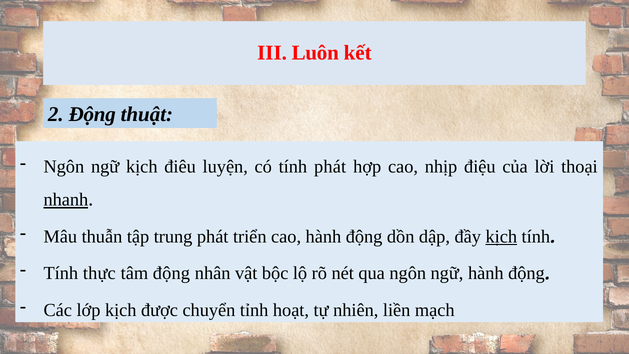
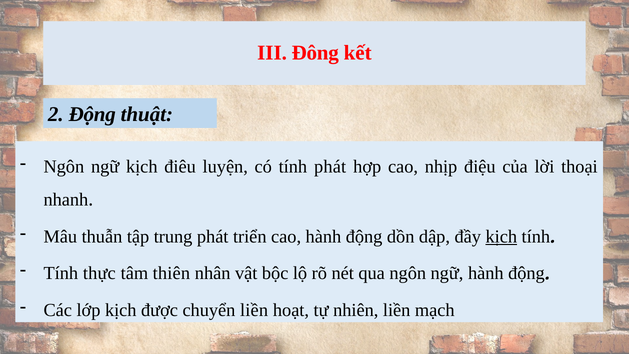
Luôn: Luôn -> Đông
nhanh underline: present -> none
tâm động: động -> thiên
chuyển tỉnh: tỉnh -> liền
